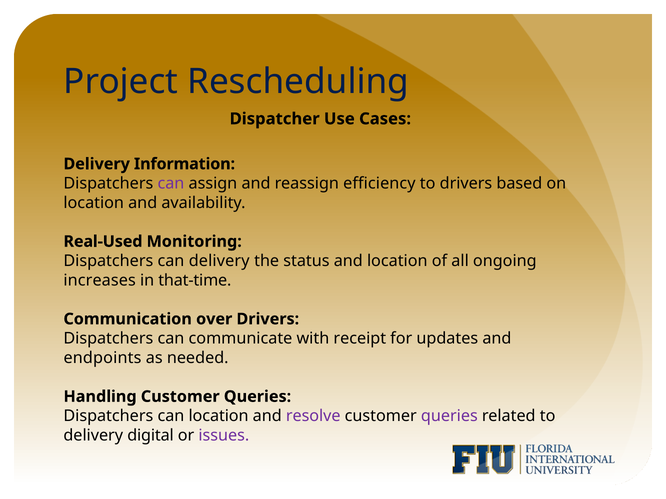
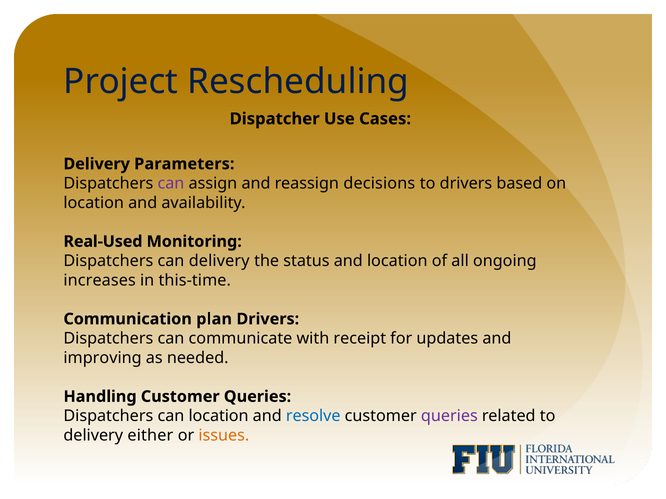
Information: Information -> Parameters
efficiency: efficiency -> decisions
that-time: that-time -> this-time
over: over -> plan
endpoints: endpoints -> improving
resolve colour: purple -> blue
digital: digital -> either
issues colour: purple -> orange
